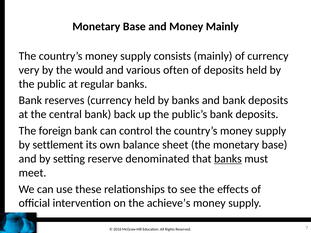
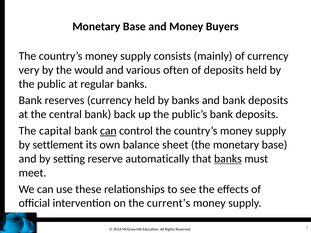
Money Mainly: Mainly -> Buyers
foreign: foreign -> capital
can at (108, 131) underline: none -> present
denominated: denominated -> automatically
achieve’s: achieve’s -> current’s
